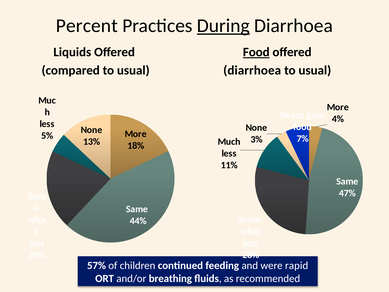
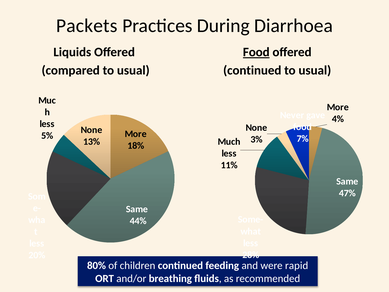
Percent: Percent -> Packets
During underline: present -> none
diarrhoea at (252, 70): diarrhoea -> continued
57%: 57% -> 80%
